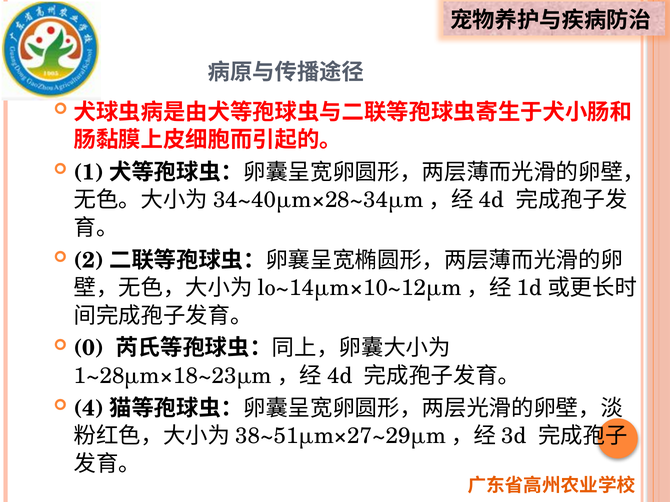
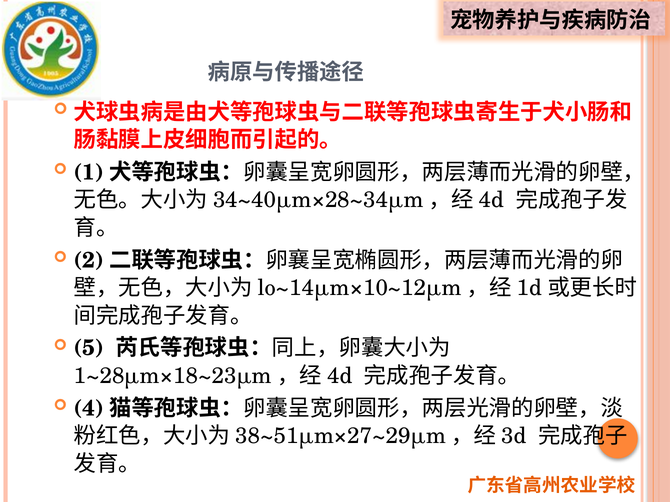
0: 0 -> 5
